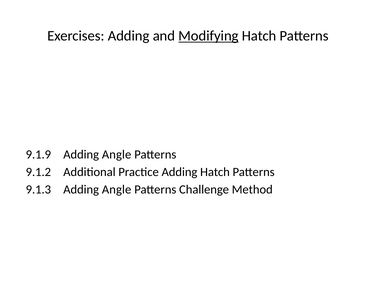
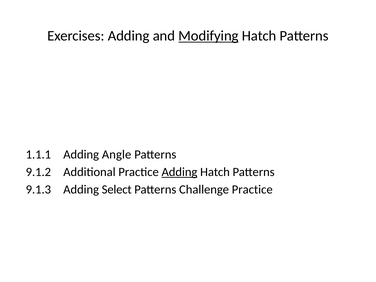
9.1.9: 9.1.9 -> 1.1.1
Adding at (179, 172) underline: none -> present
9.1.3 Adding Angle: Angle -> Select
Challenge Method: Method -> Practice
